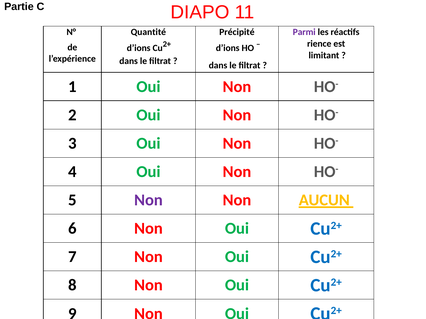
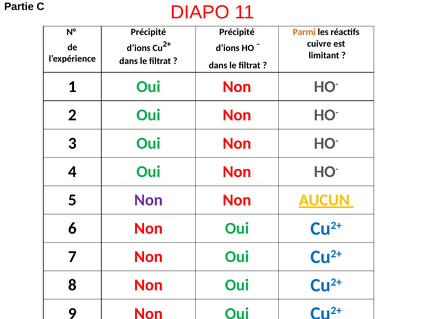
Quantité at (148, 32): Quantité -> Précipité
Parmi colour: purple -> orange
rience: rience -> cuivre
